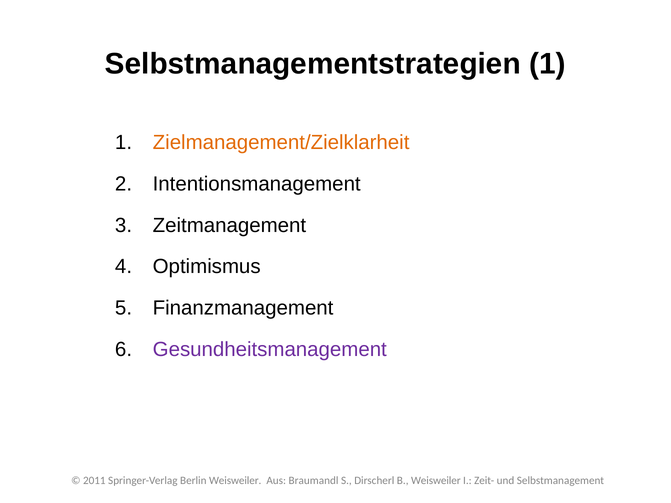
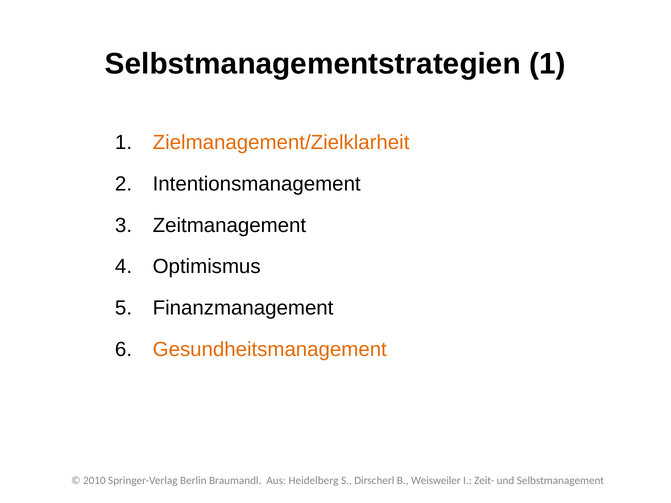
Gesundheitsmanagement colour: purple -> orange
2011: 2011 -> 2010
Berlin Weisweiler: Weisweiler -> Braumandl
Braumandl: Braumandl -> Heidelberg
